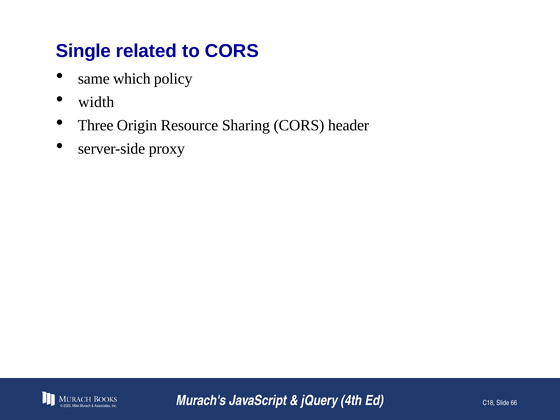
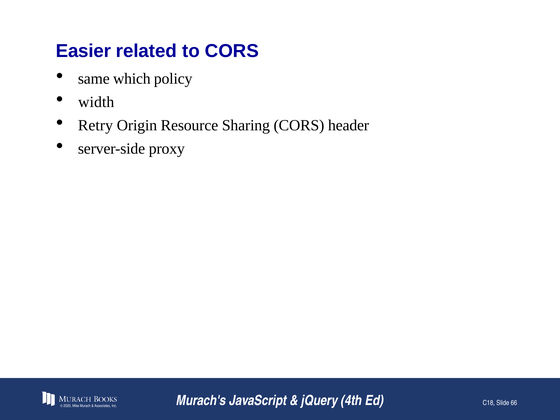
Single: Single -> Easier
Three: Three -> Retry
